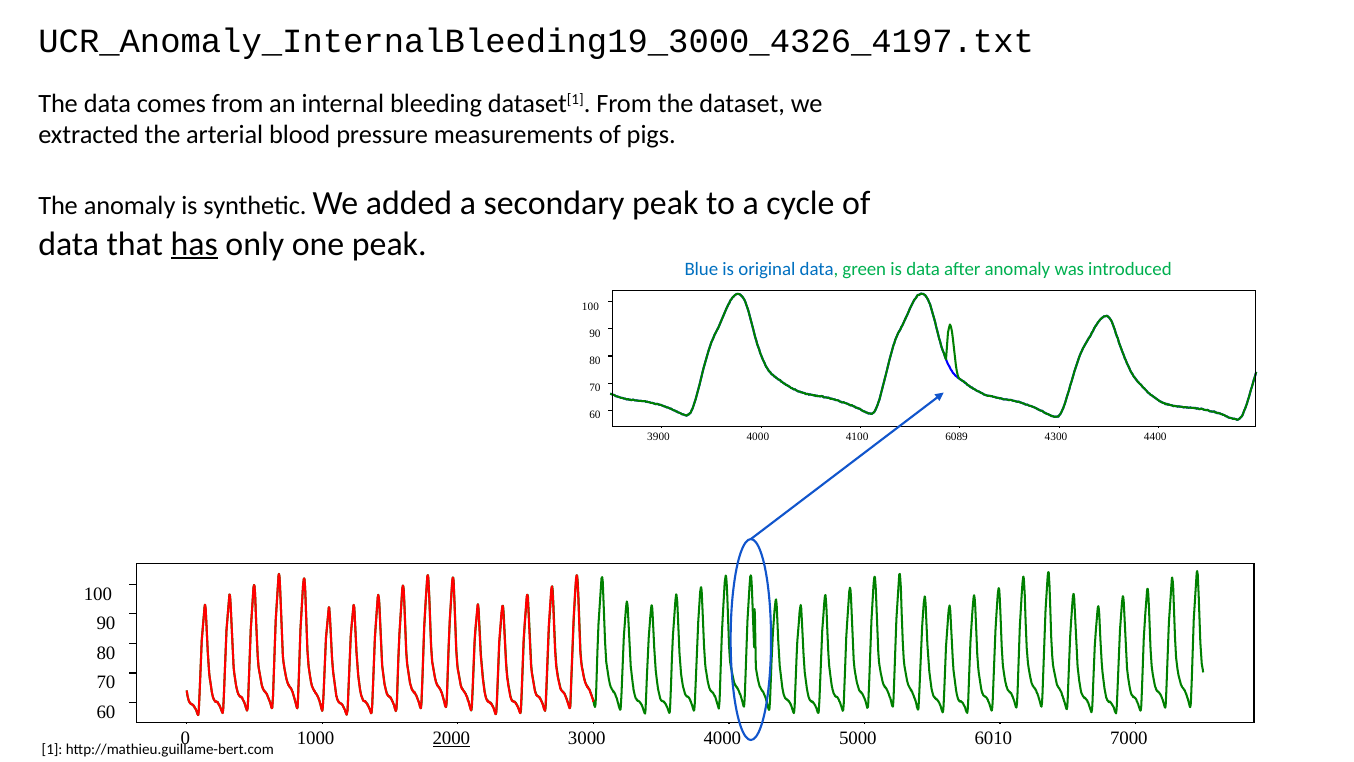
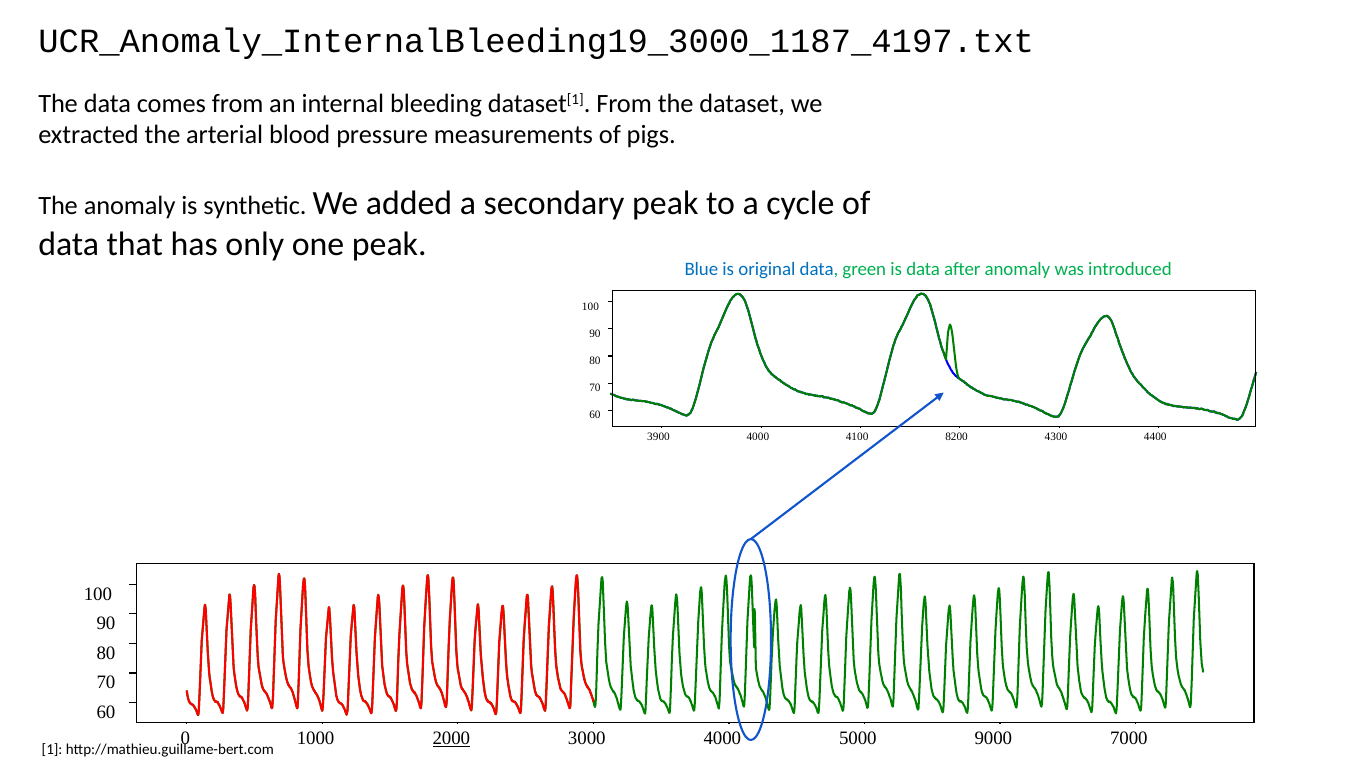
UCR_Anomaly_InternalBleeding19_3000_4326_4197.txt: UCR_Anomaly_InternalBleeding19_3000_4326_4197.txt -> UCR_Anomaly_InternalBleeding19_3000_1187_4197.txt
has underline: present -> none
6089: 6089 -> 8200
6010: 6010 -> 9000
